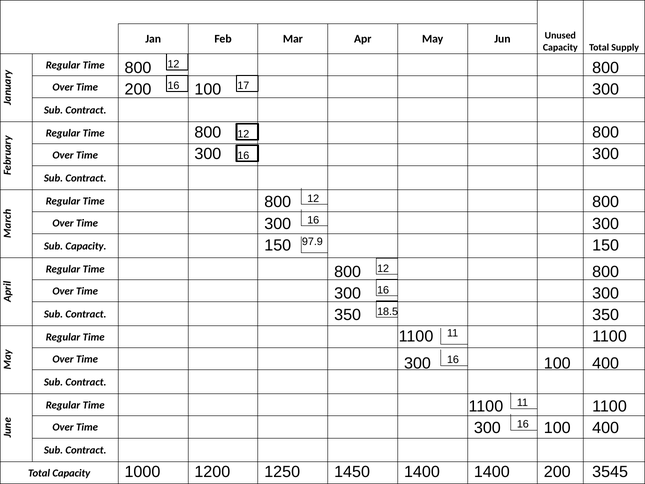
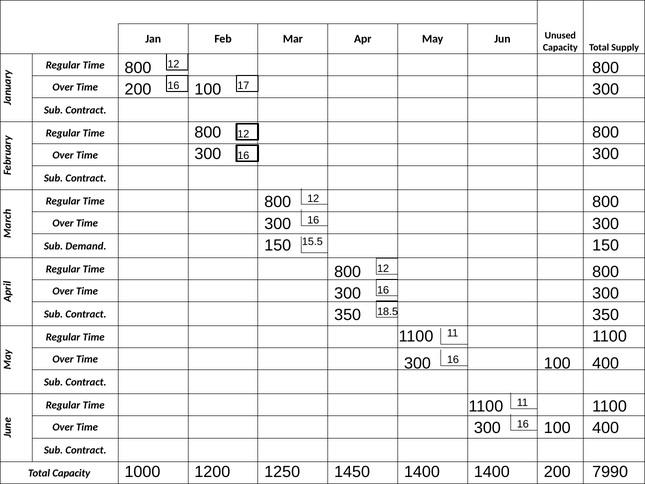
97.9: 97.9 -> 15.5
Sub Capacity: Capacity -> Demand
3545: 3545 -> 7990
